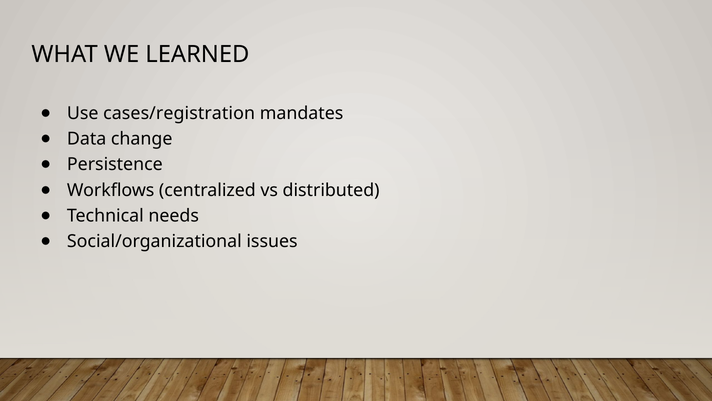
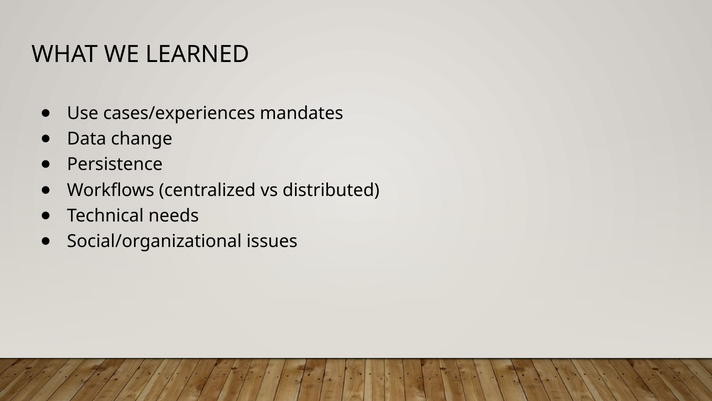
cases/registration: cases/registration -> cases/experiences
